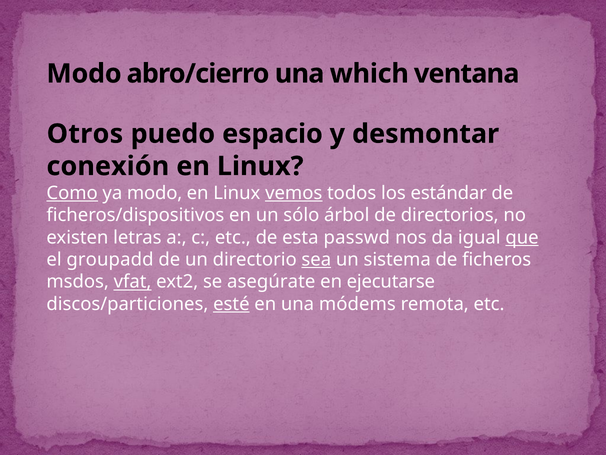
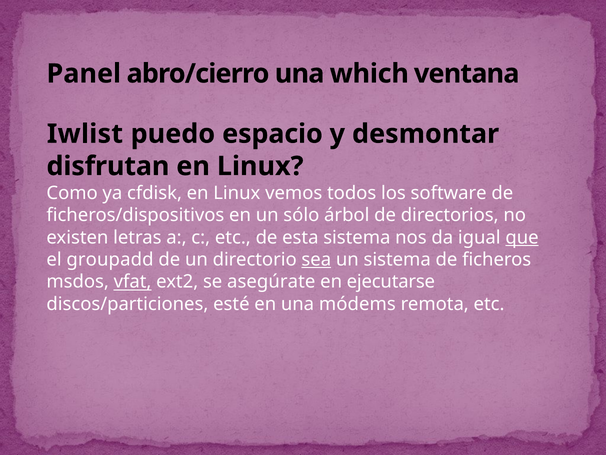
Modo at (84, 74): Modo -> Panel
Otros: Otros -> Iwlist
conexión: conexión -> disfrutan
Como underline: present -> none
ya modo: modo -> cfdisk
vemos underline: present -> none
estándar: estándar -> software
esta passwd: passwd -> sistema
esté underline: present -> none
